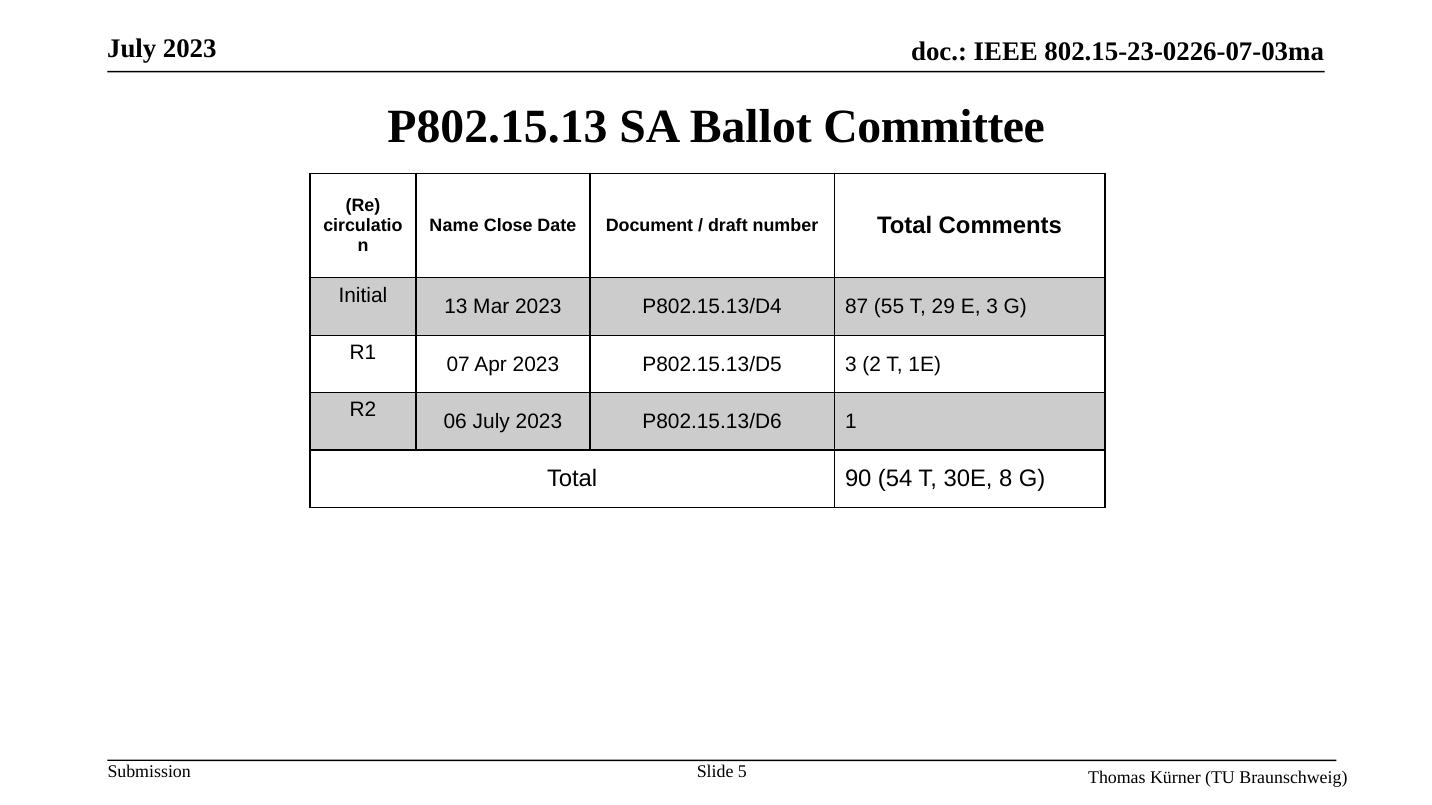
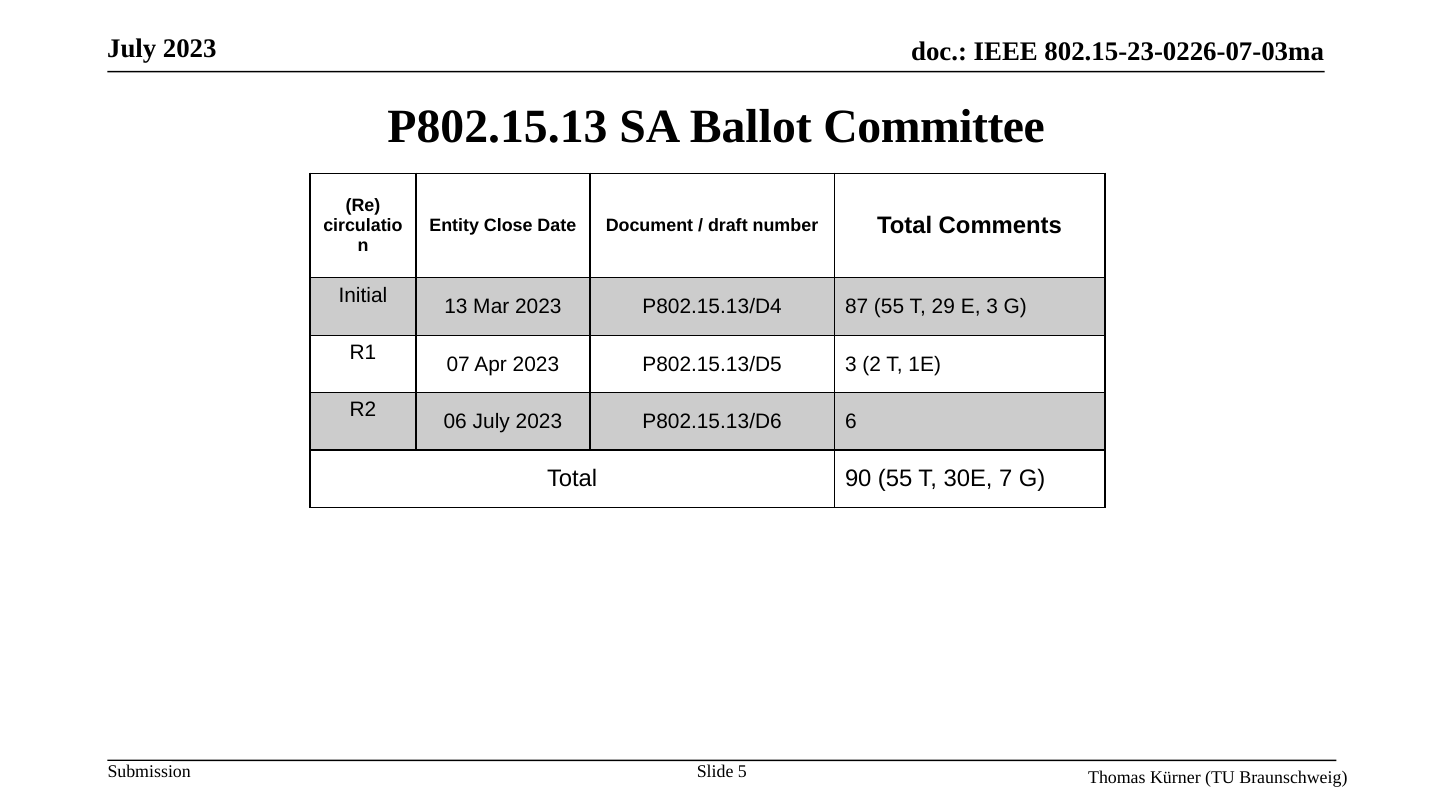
Name: Name -> Entity
1: 1 -> 6
90 54: 54 -> 55
8: 8 -> 7
